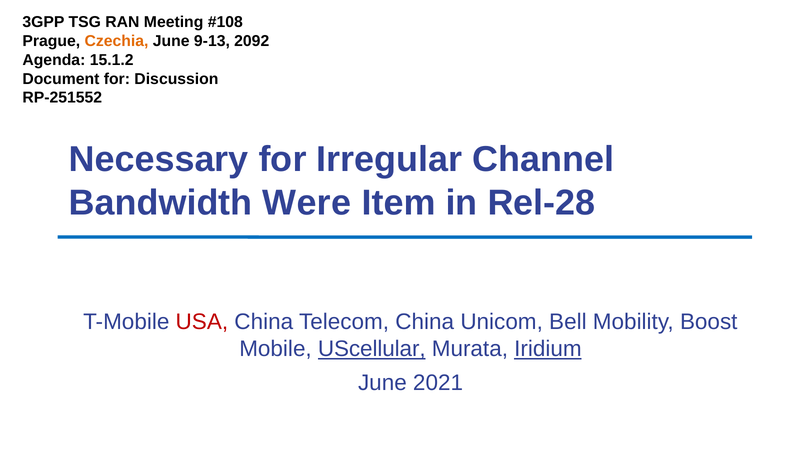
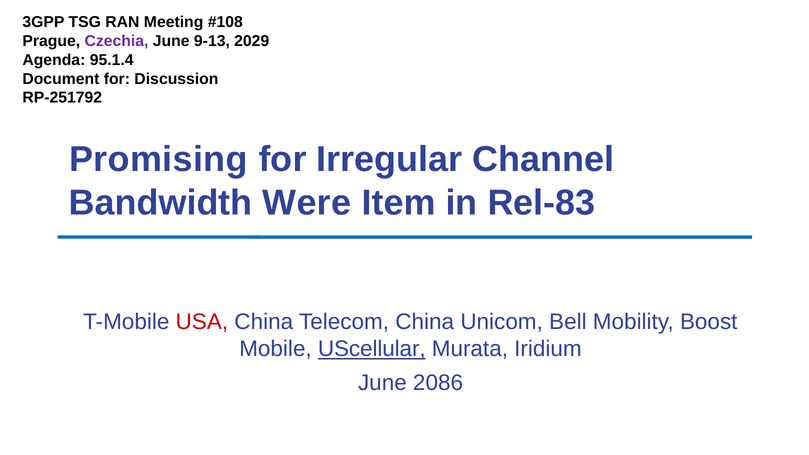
Czechia colour: orange -> purple
2092: 2092 -> 2029
15.1.2: 15.1.2 -> 95.1.4
RP-251552: RP-251552 -> RP-251792
Necessary: Necessary -> Promising
Rel-28: Rel-28 -> Rel-83
Iridium underline: present -> none
2021: 2021 -> 2086
